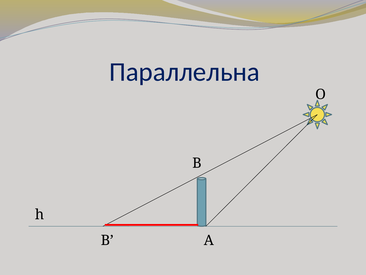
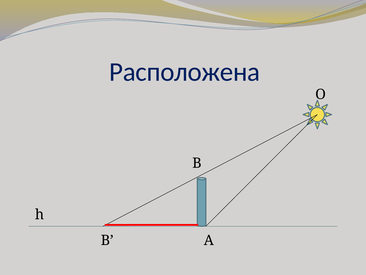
Параллельна: Параллельна -> Расположена
